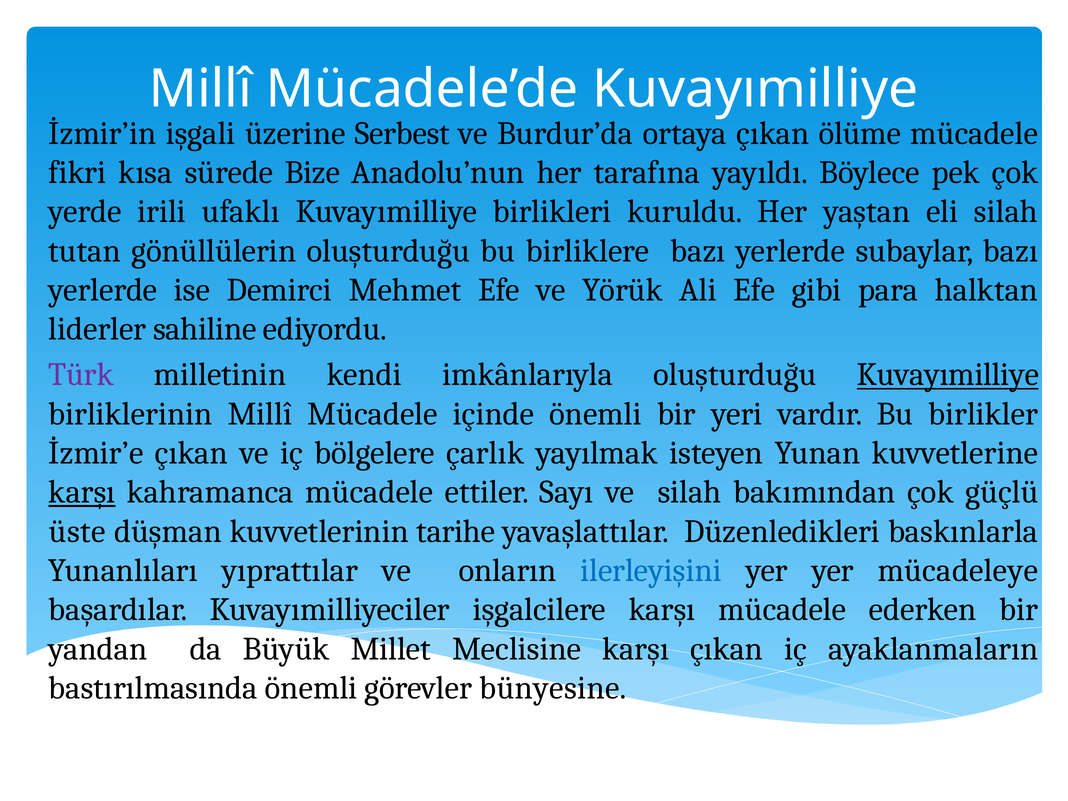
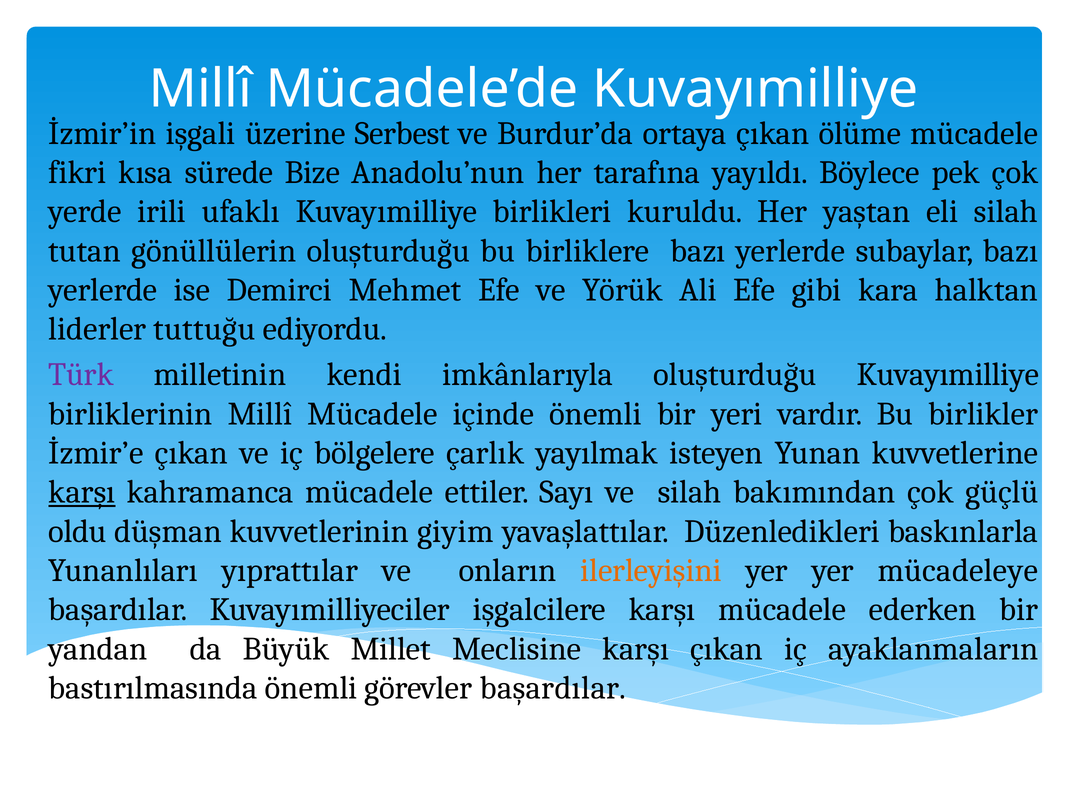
para: para -> kara
sahiline: sahiline -> tuttuğu
Kuvayımilliye at (948, 375) underline: present -> none
üste: üste -> oldu
tarihe: tarihe -> giyim
ilerleyişini colour: blue -> orange
görevler bünyesine: bünyesine -> başardılar
